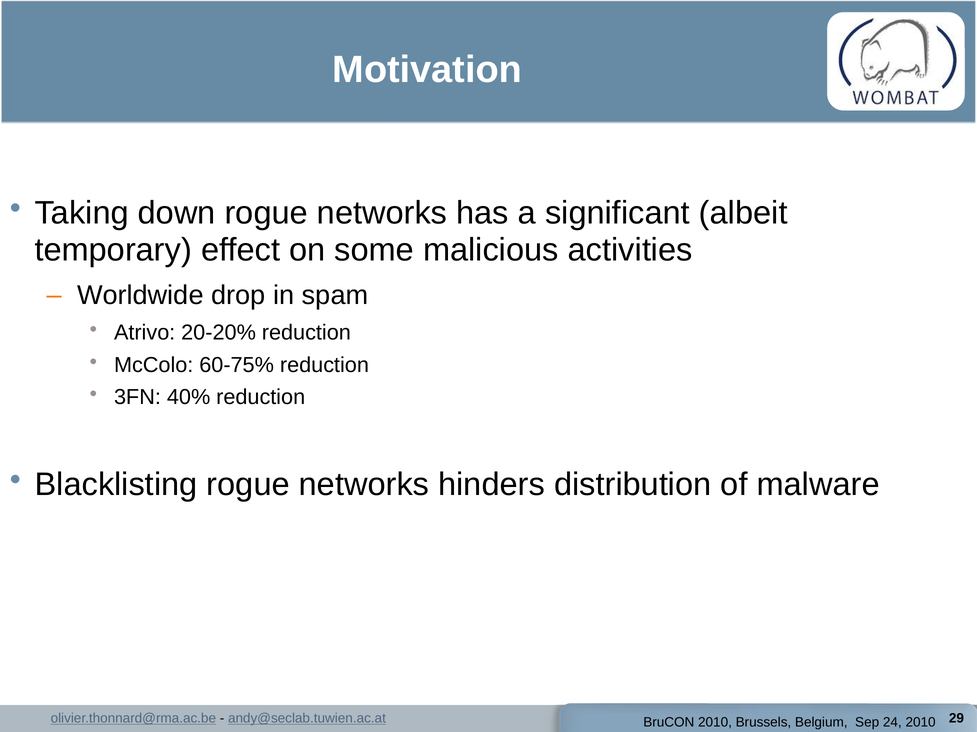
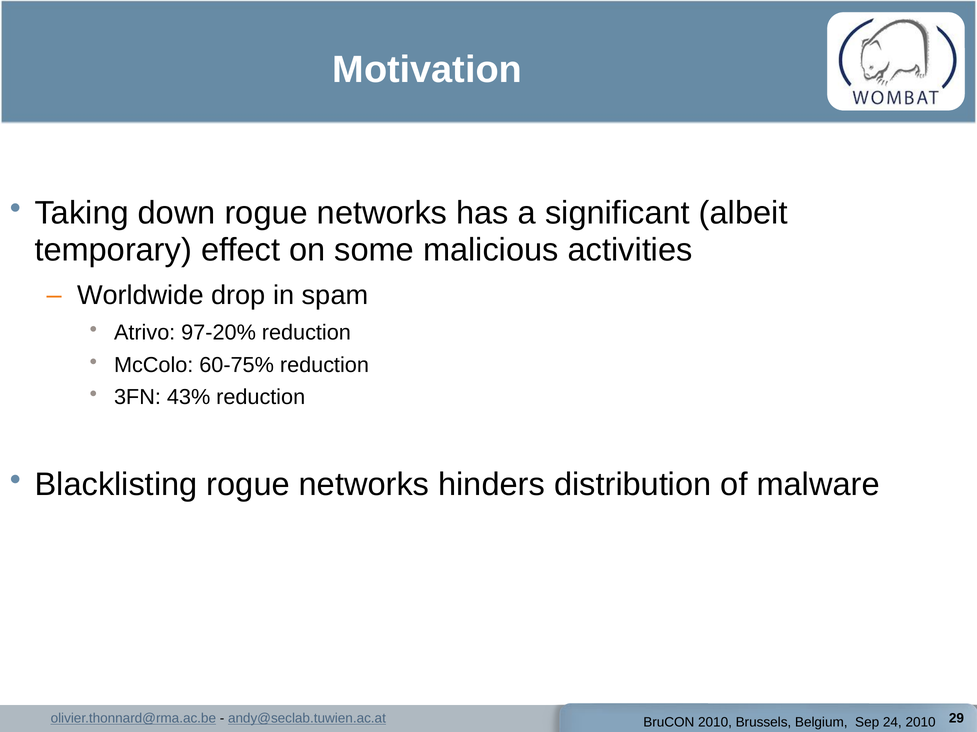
20-20%: 20-20% -> 97-20%
40%: 40% -> 43%
